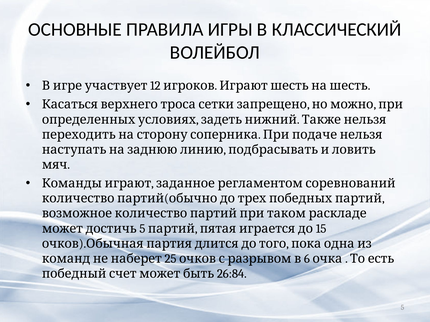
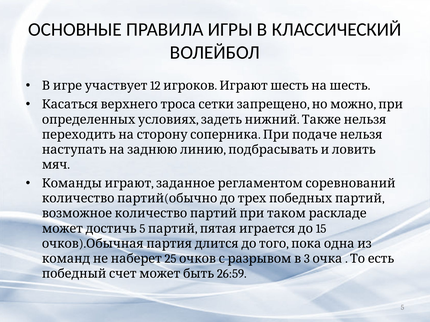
6: 6 -> 3
26:84: 26:84 -> 26:59
